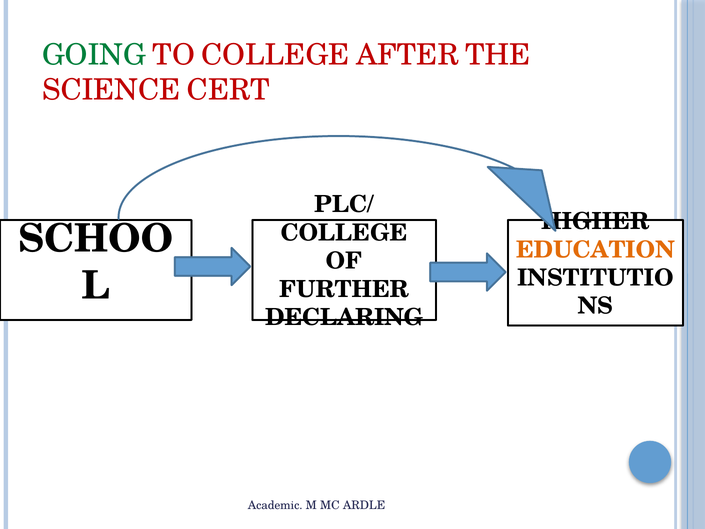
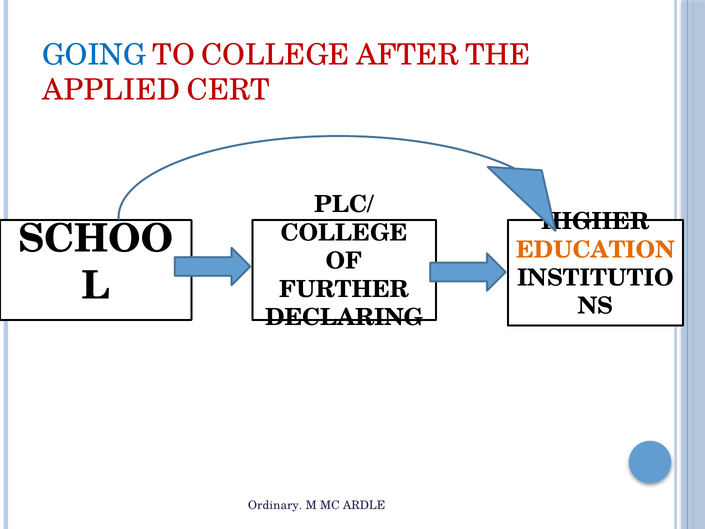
GOING colour: green -> blue
SCIENCE: SCIENCE -> APPLIED
Academic: Academic -> Ordinary
